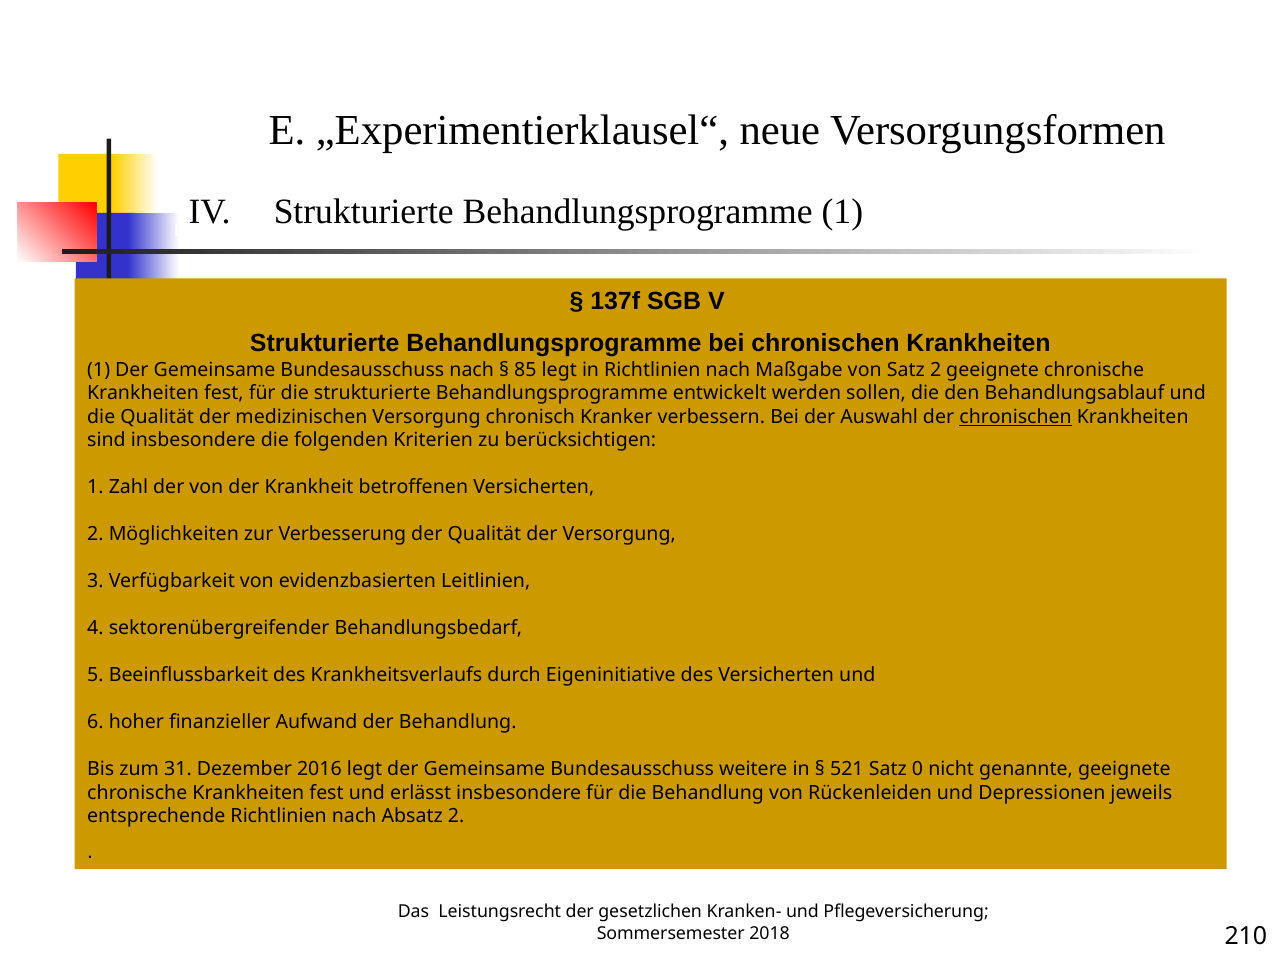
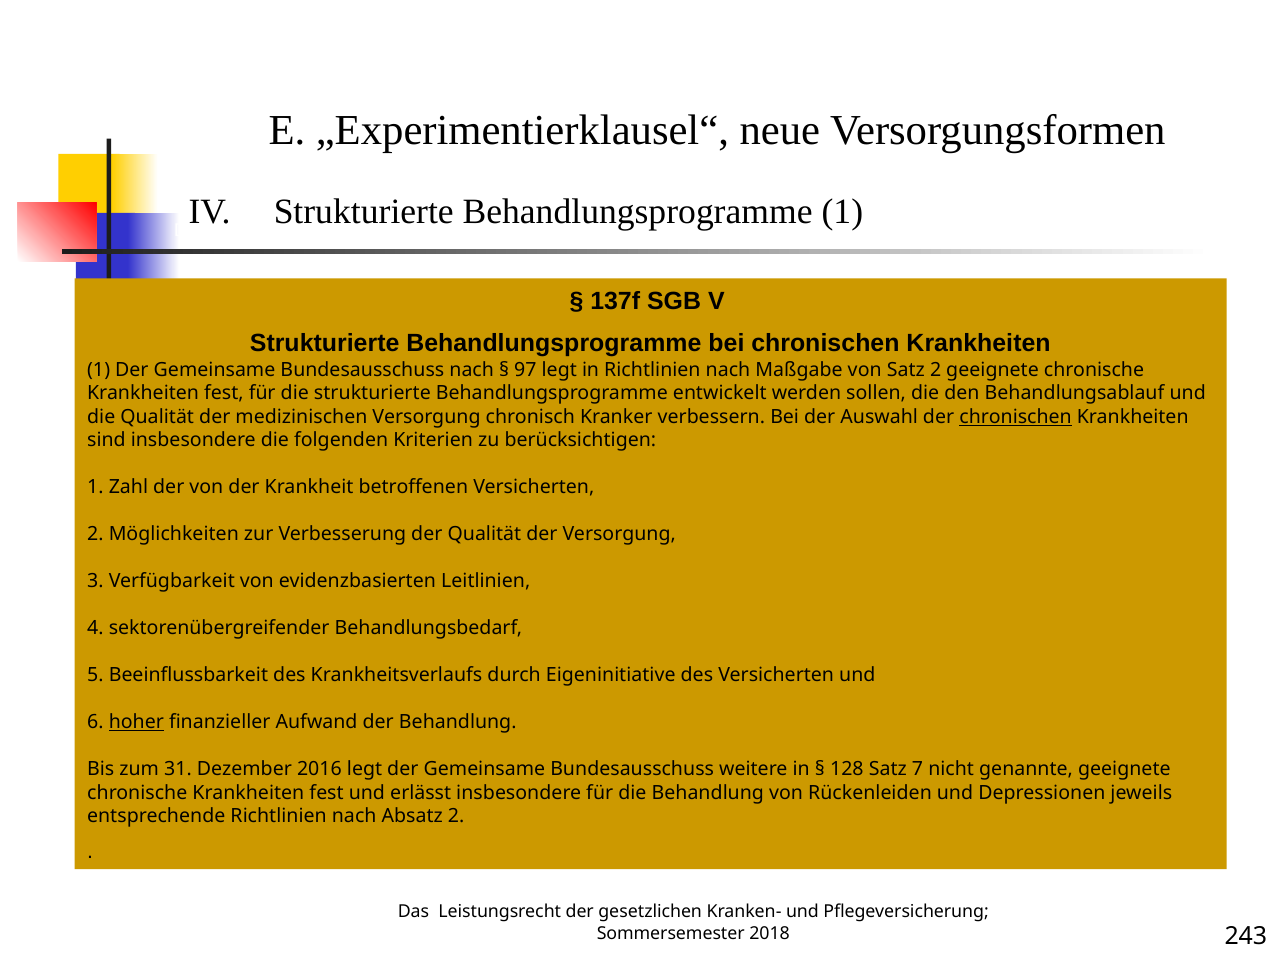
85: 85 -> 97
hoher underline: none -> present
521: 521 -> 128
0: 0 -> 7
210: 210 -> 243
